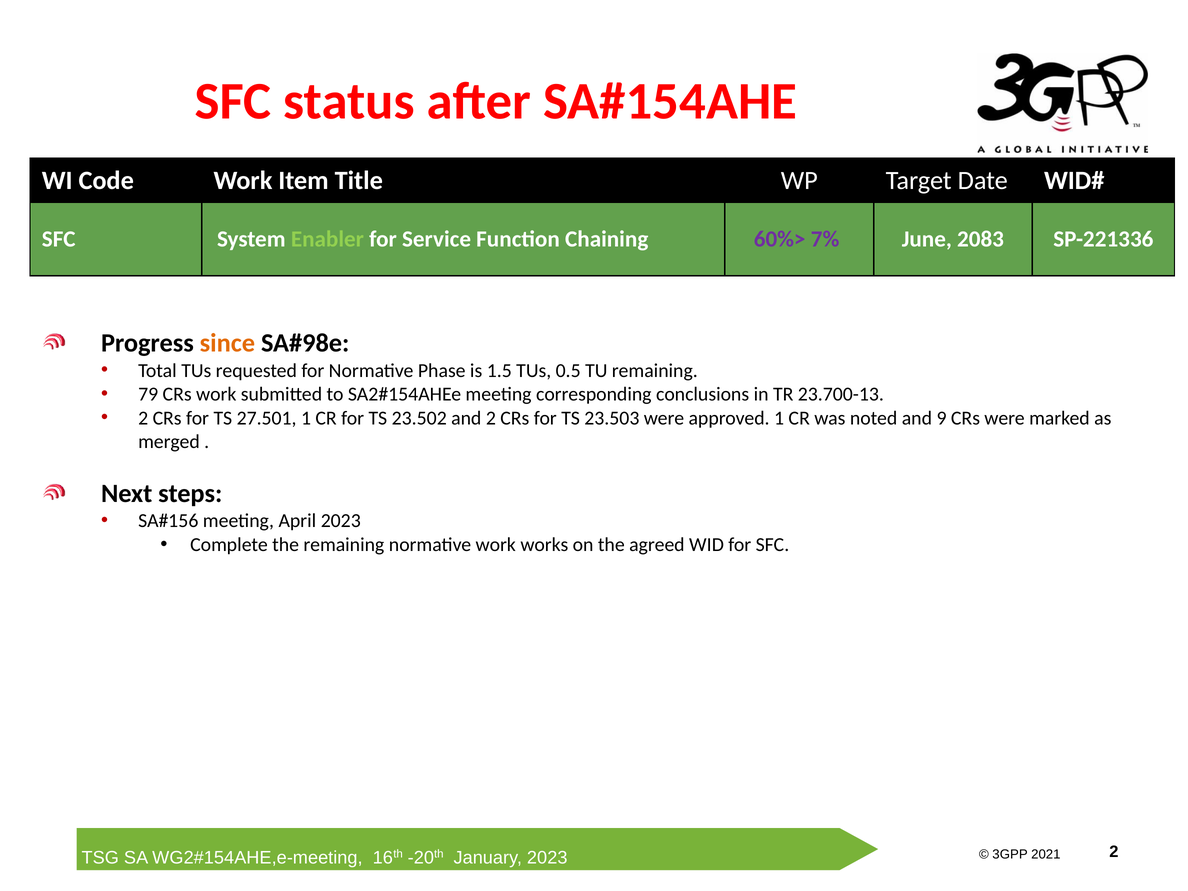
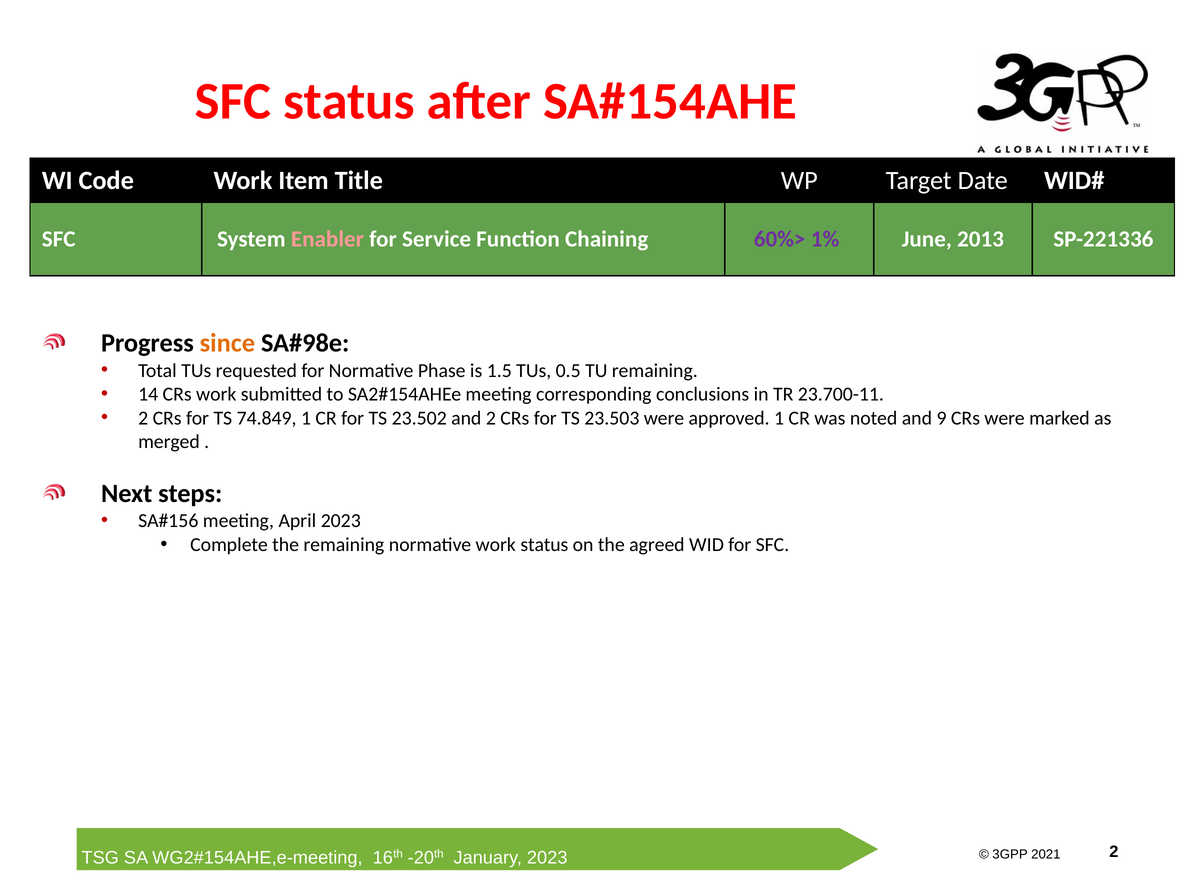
Enabler colour: light green -> pink
7%: 7% -> 1%
2083: 2083 -> 2013
79: 79 -> 14
23.700-13: 23.700-13 -> 23.700-11
27.501: 27.501 -> 74.849
work works: works -> status
